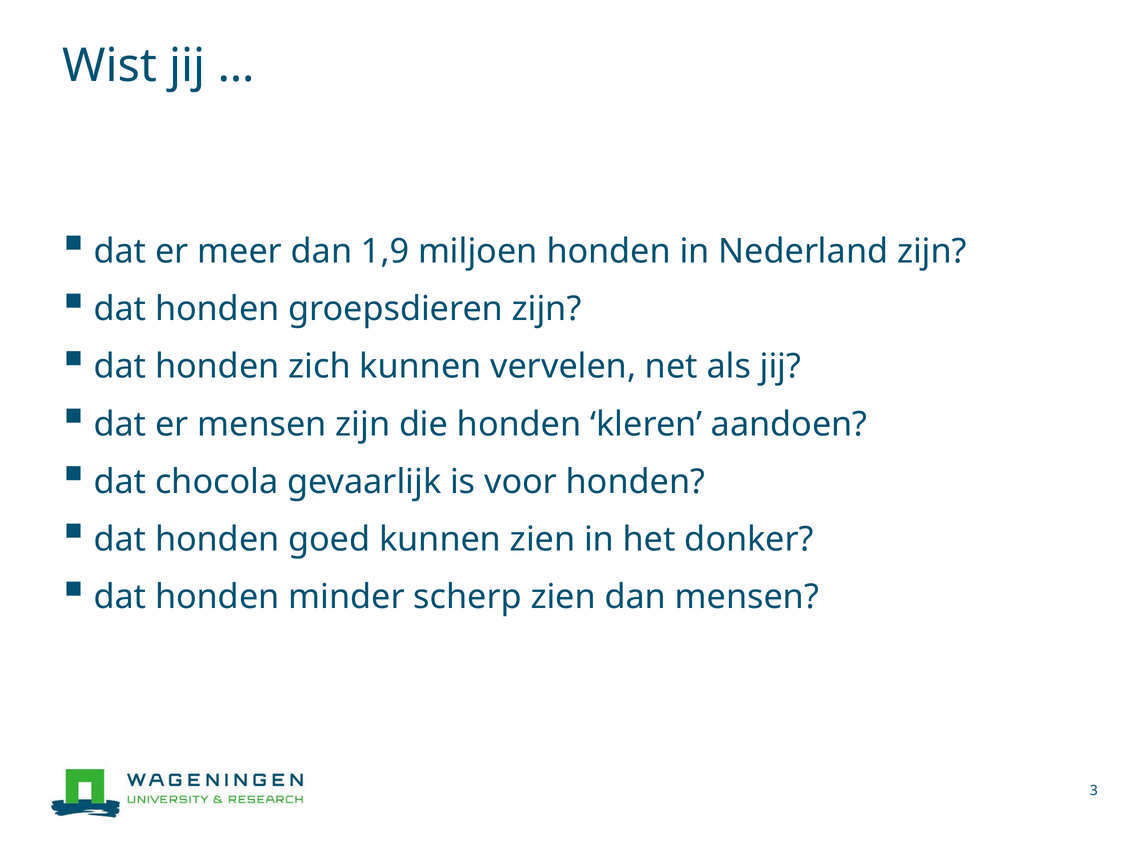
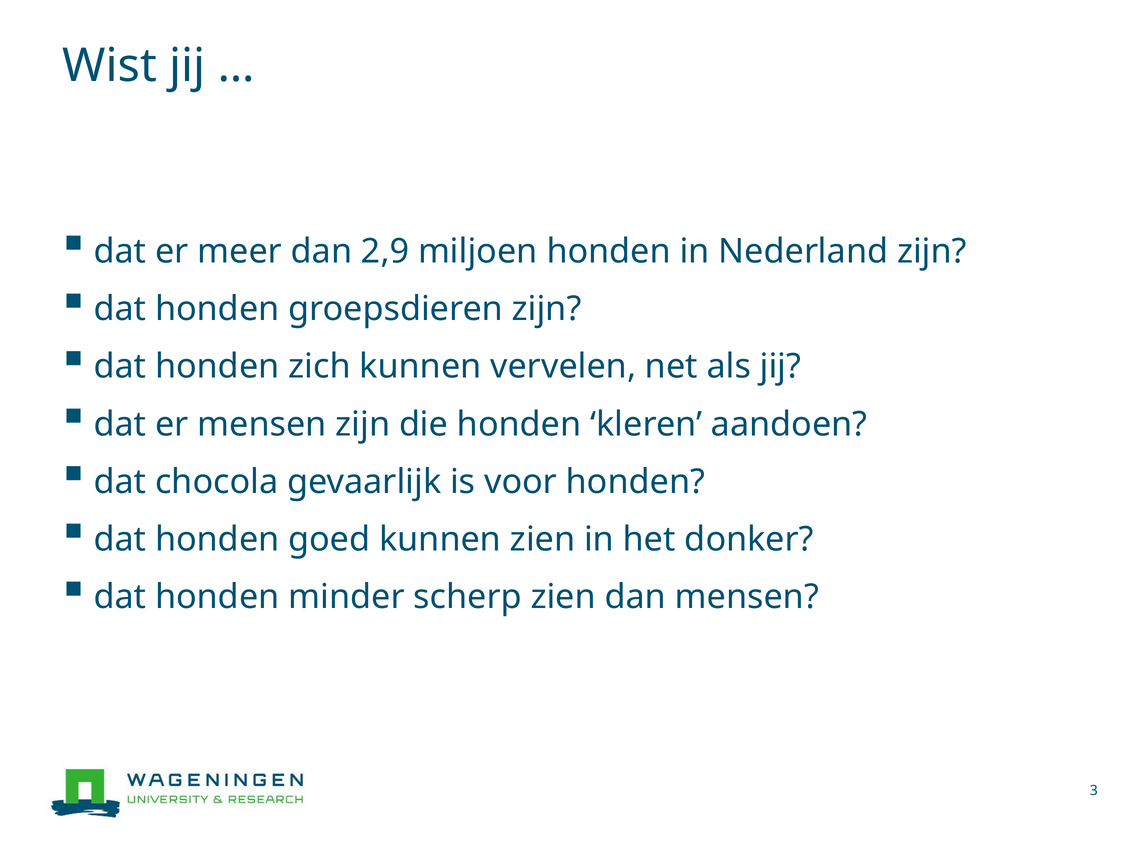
1,9: 1,9 -> 2,9
